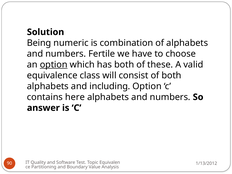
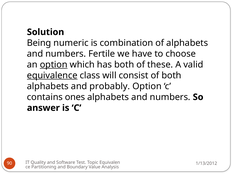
equivalence underline: none -> present
including: including -> probably
here: here -> ones
